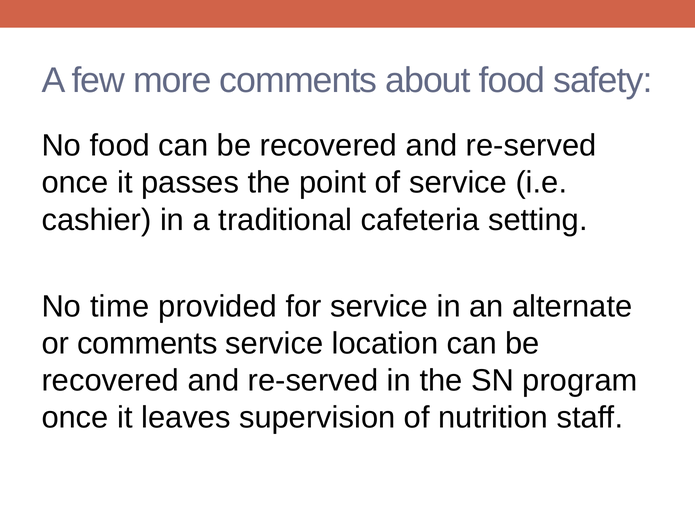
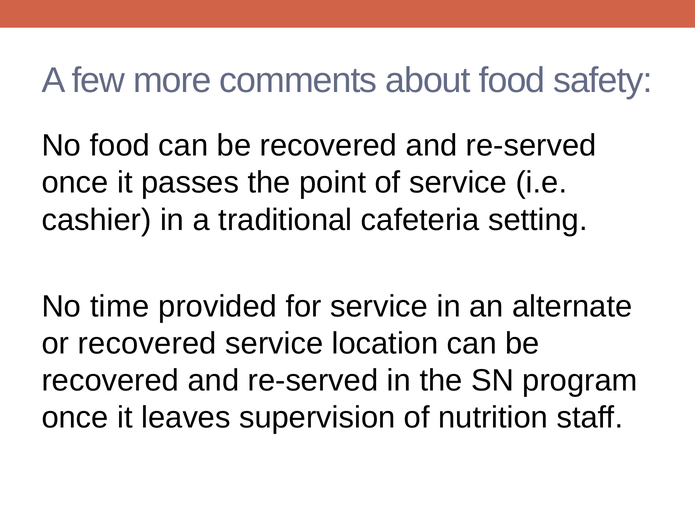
or comments: comments -> recovered
